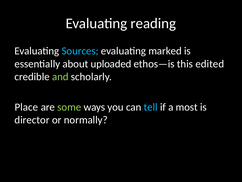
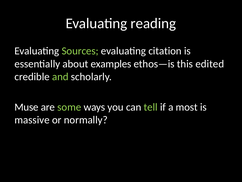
Sources colour: light blue -> light green
marked: marked -> citation
uploaded: uploaded -> examples
Place: Place -> Muse
tell colour: light blue -> light green
director: director -> massive
